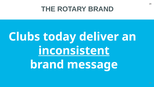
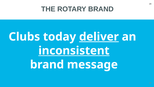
deliver underline: none -> present
